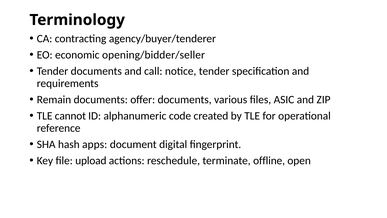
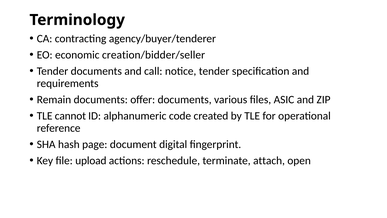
opening/bidder/seller: opening/bidder/seller -> creation/bidder/seller
apps: apps -> page
offline: offline -> attach
